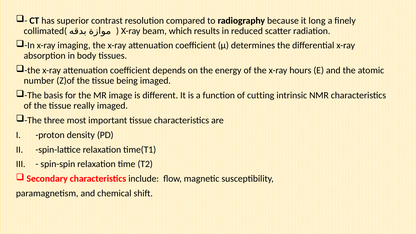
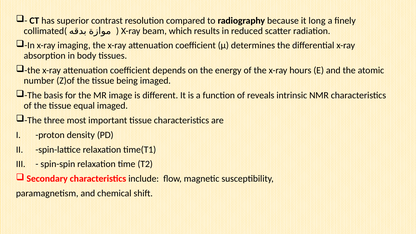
cutting: cutting -> reveals
really: really -> equal
